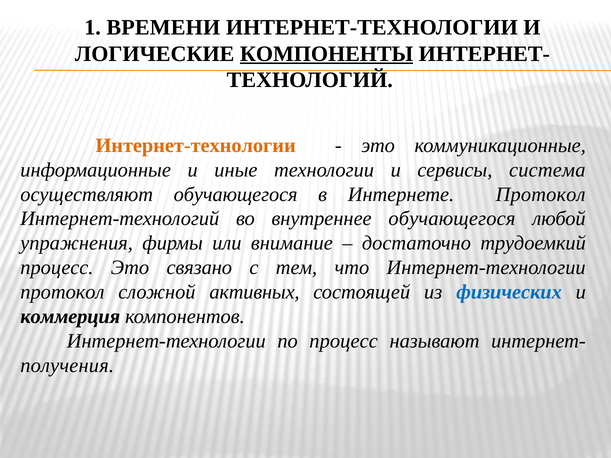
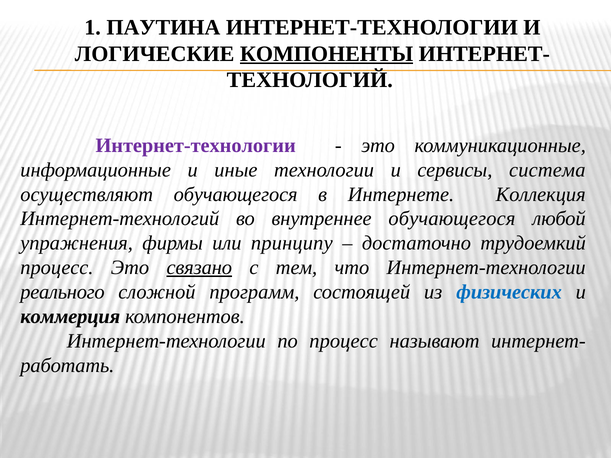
ВРЕМЕНИ: ВРЕМЕНИ -> ПАУТИНА
Интернет-технологии at (196, 146) colour: orange -> purple
Интернете Протокол: Протокол -> Коллекция
внимание: внимание -> принципу
связано underline: none -> present
протокол at (62, 292): протокол -> реального
активных: активных -> программ
получения: получения -> работать
